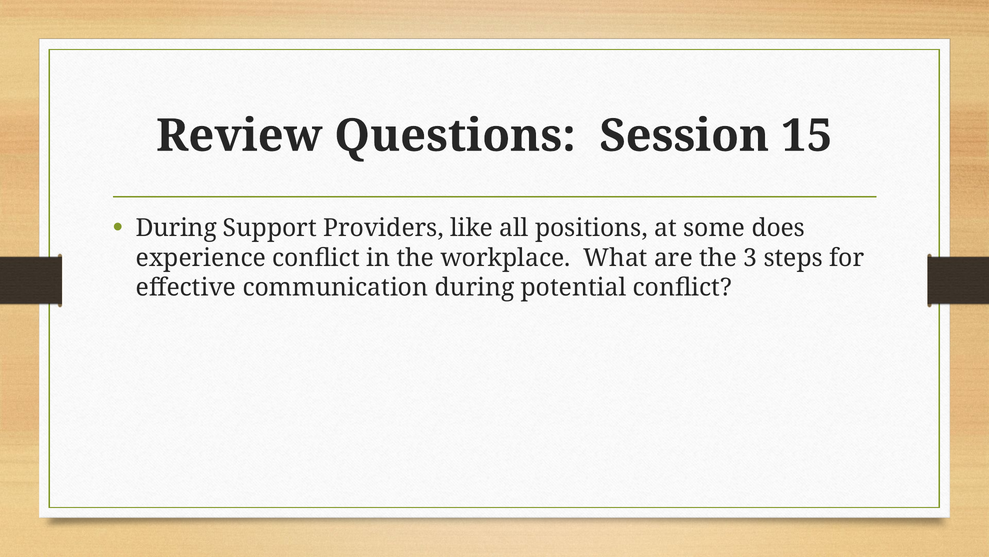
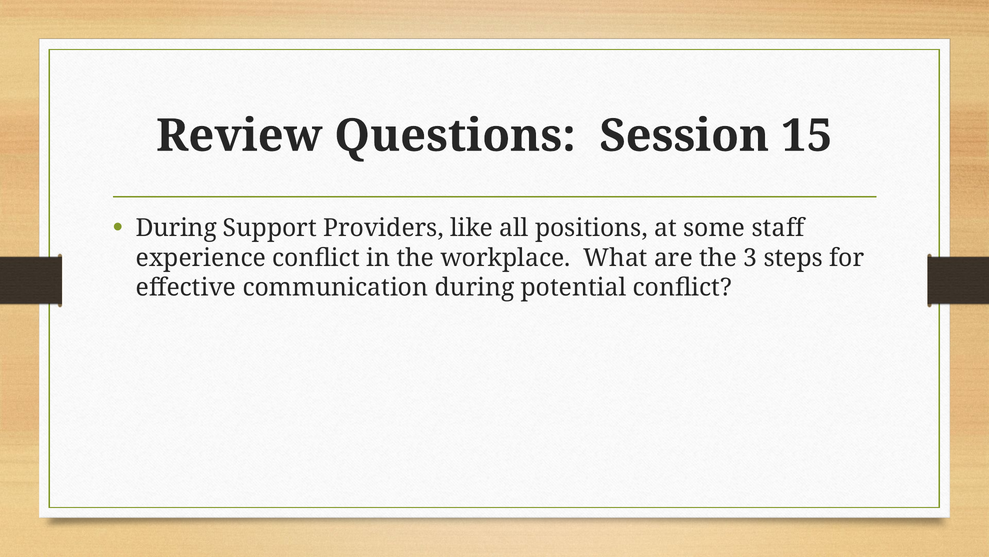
does: does -> staff
